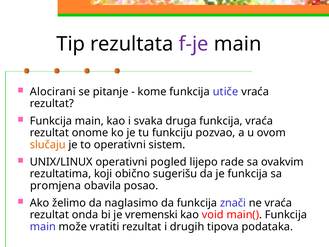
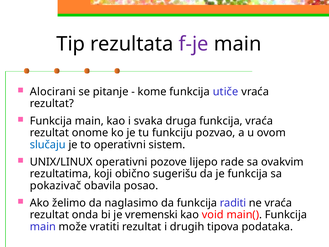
slučaju colour: orange -> blue
pogled: pogled -> pozove
promjena: promjena -> pokazivač
znači: znači -> raditi
